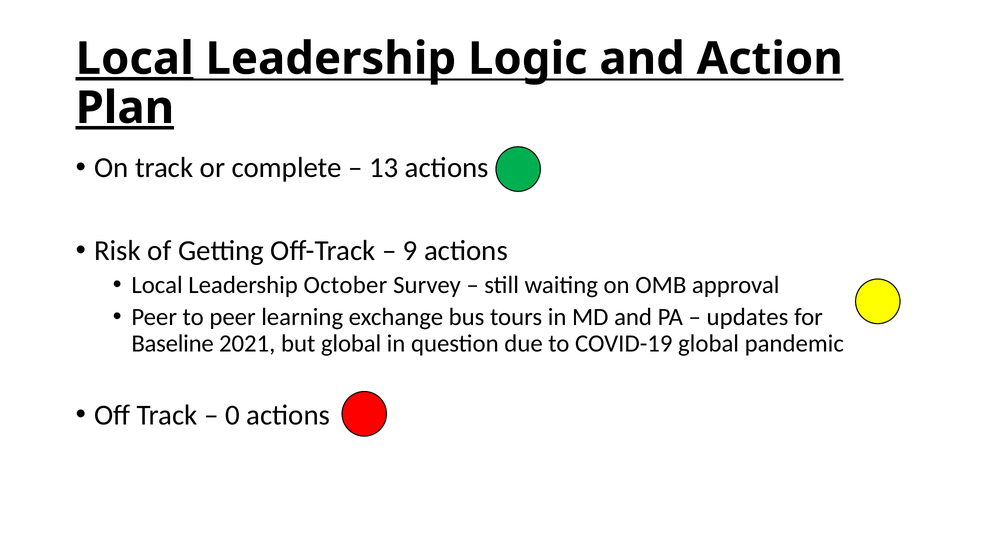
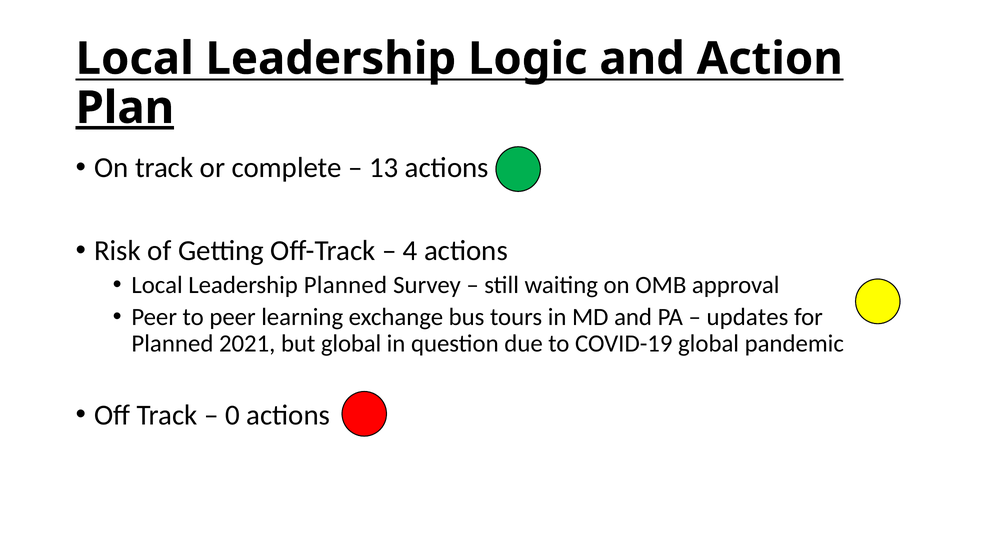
Local at (135, 59) underline: present -> none
9: 9 -> 4
Leadership October: October -> Planned
Baseline at (173, 344): Baseline -> Planned
